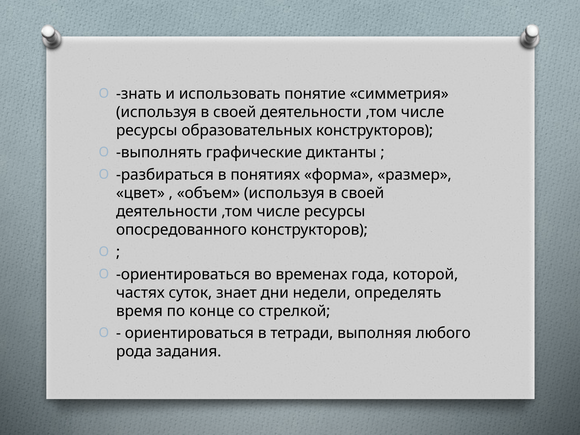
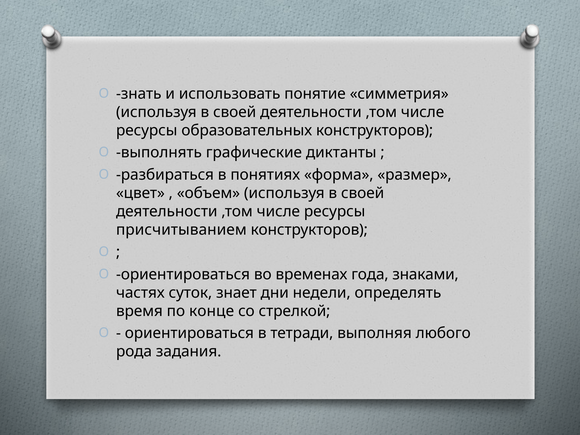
опосредованного: опосредованного -> присчитыванием
которой: которой -> знаками
